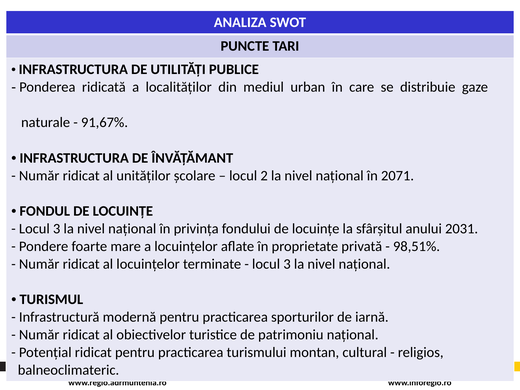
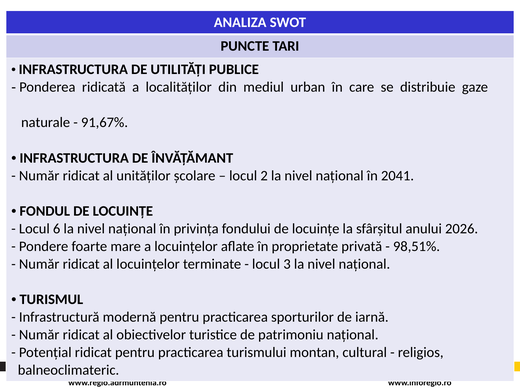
2071: 2071 -> 2041
3 at (57, 229): 3 -> 6
2031: 2031 -> 2026
